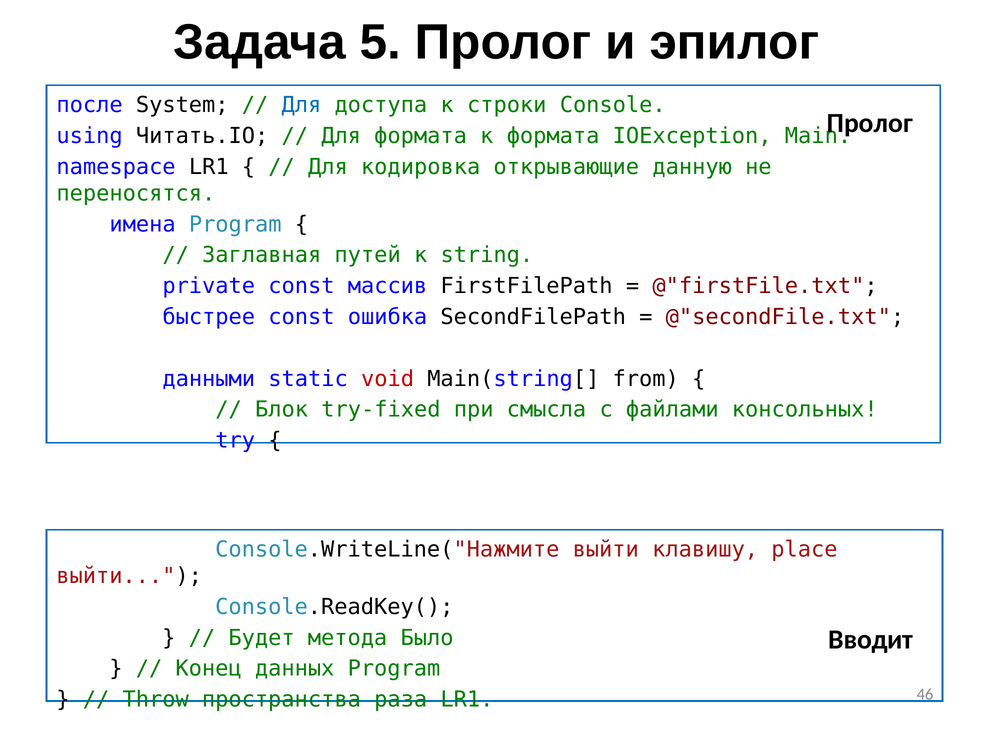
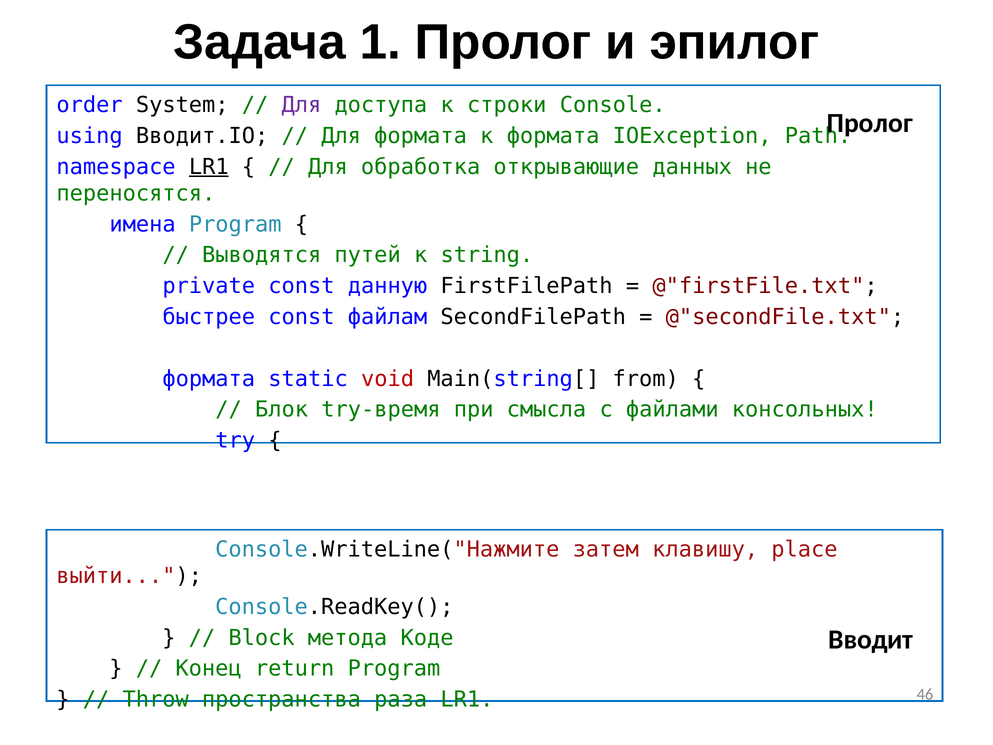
5: 5 -> 1
после: после -> order
Для at (301, 105) colour: blue -> purple
Читать.IO: Читать.IO -> Вводит.IO
Main: Main -> Path
LR1 at (209, 167) underline: none -> present
кодировка: кодировка -> обработка
данную: данную -> данных
Заглавная: Заглавная -> Выводятся
массив: массив -> данную
ошибка: ошибка -> файлам
данными at (209, 379): данными -> формата
try-fixed: try-fixed -> try-время
Console.WriteLine("Нажмите выйти: выйти -> затем
Будет: Будет -> Block
Было: Было -> Коде
данных: данных -> return
